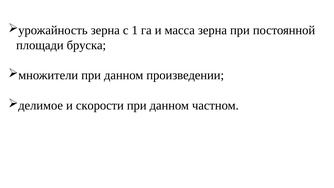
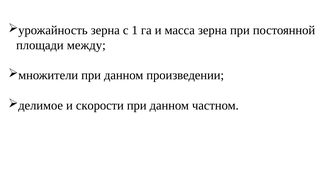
бруска: бруска -> между
